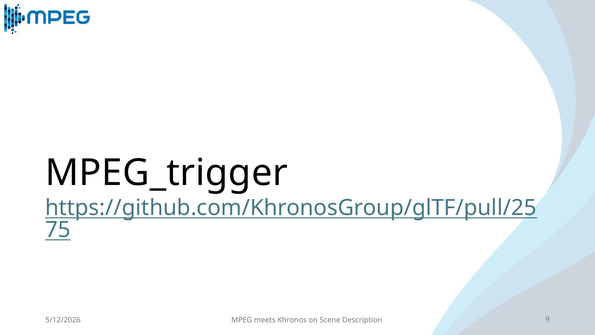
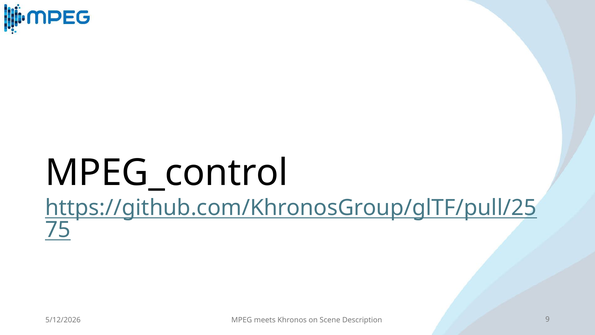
MPEG_trigger: MPEG_trigger -> MPEG_control
